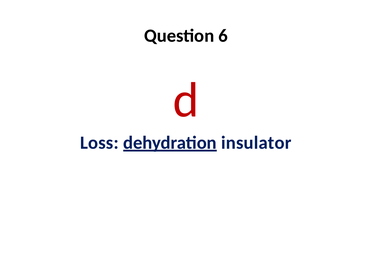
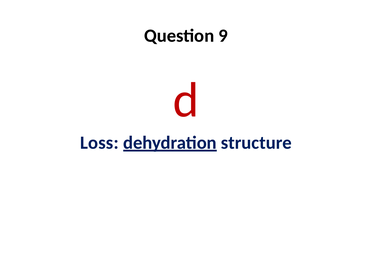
6: 6 -> 9
insulator: insulator -> structure
